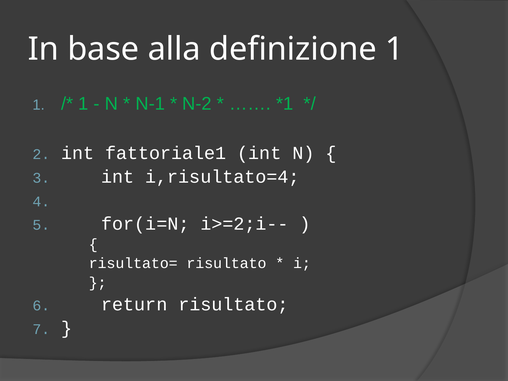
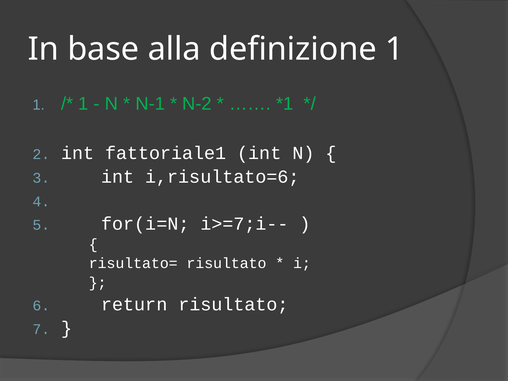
i,risultato=4: i,risultato=4 -> i,risultato=6
i>=2;i--: i>=2;i-- -> i>=7;i--
